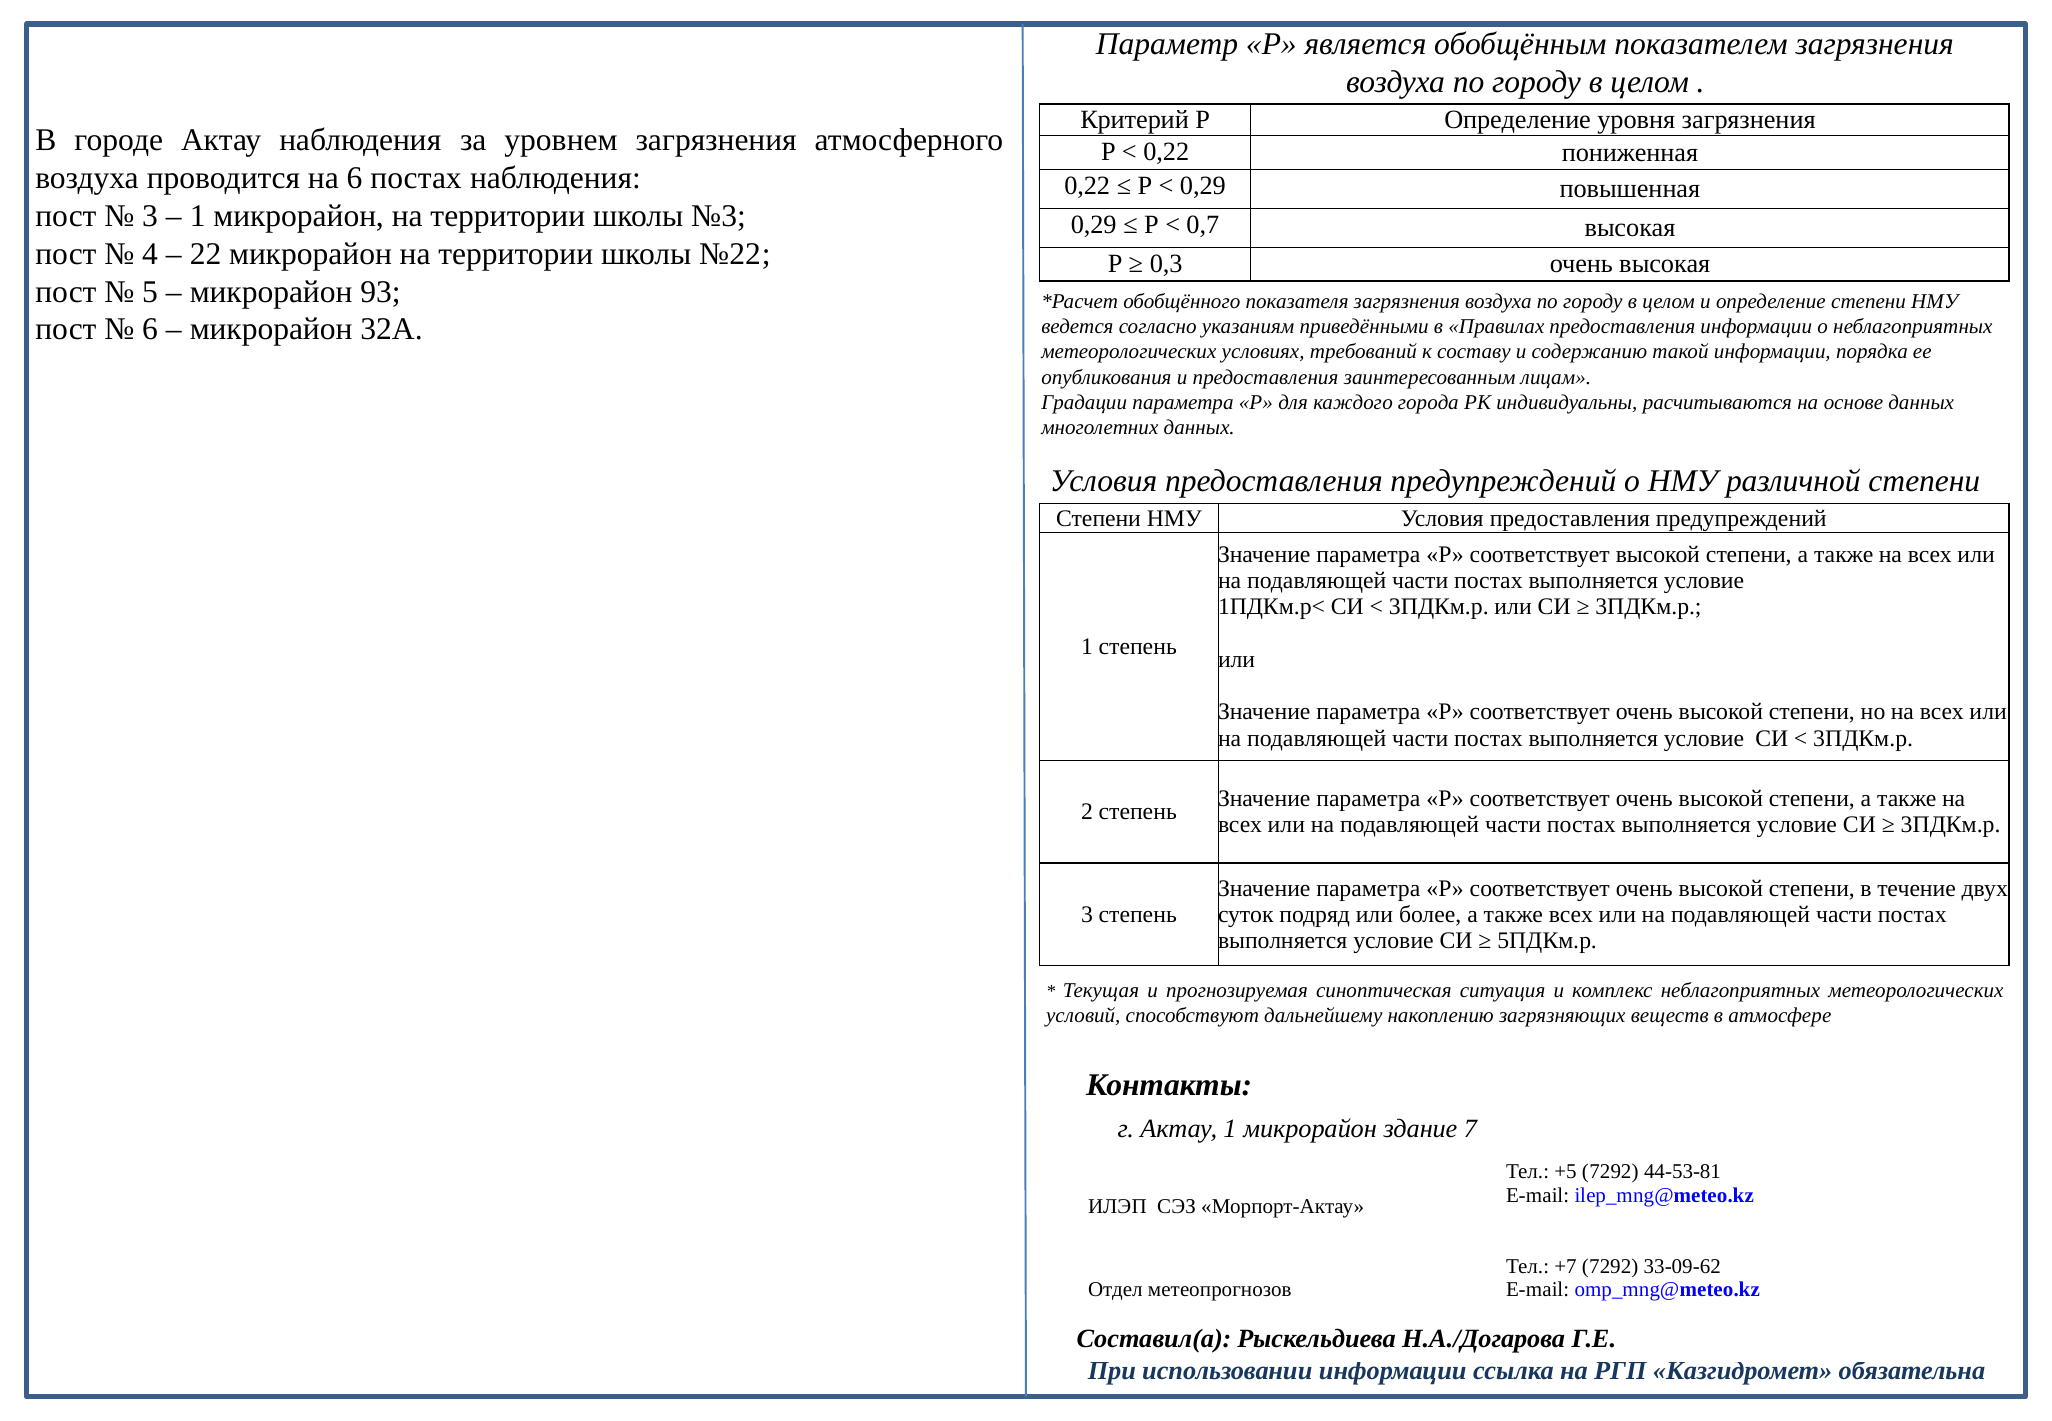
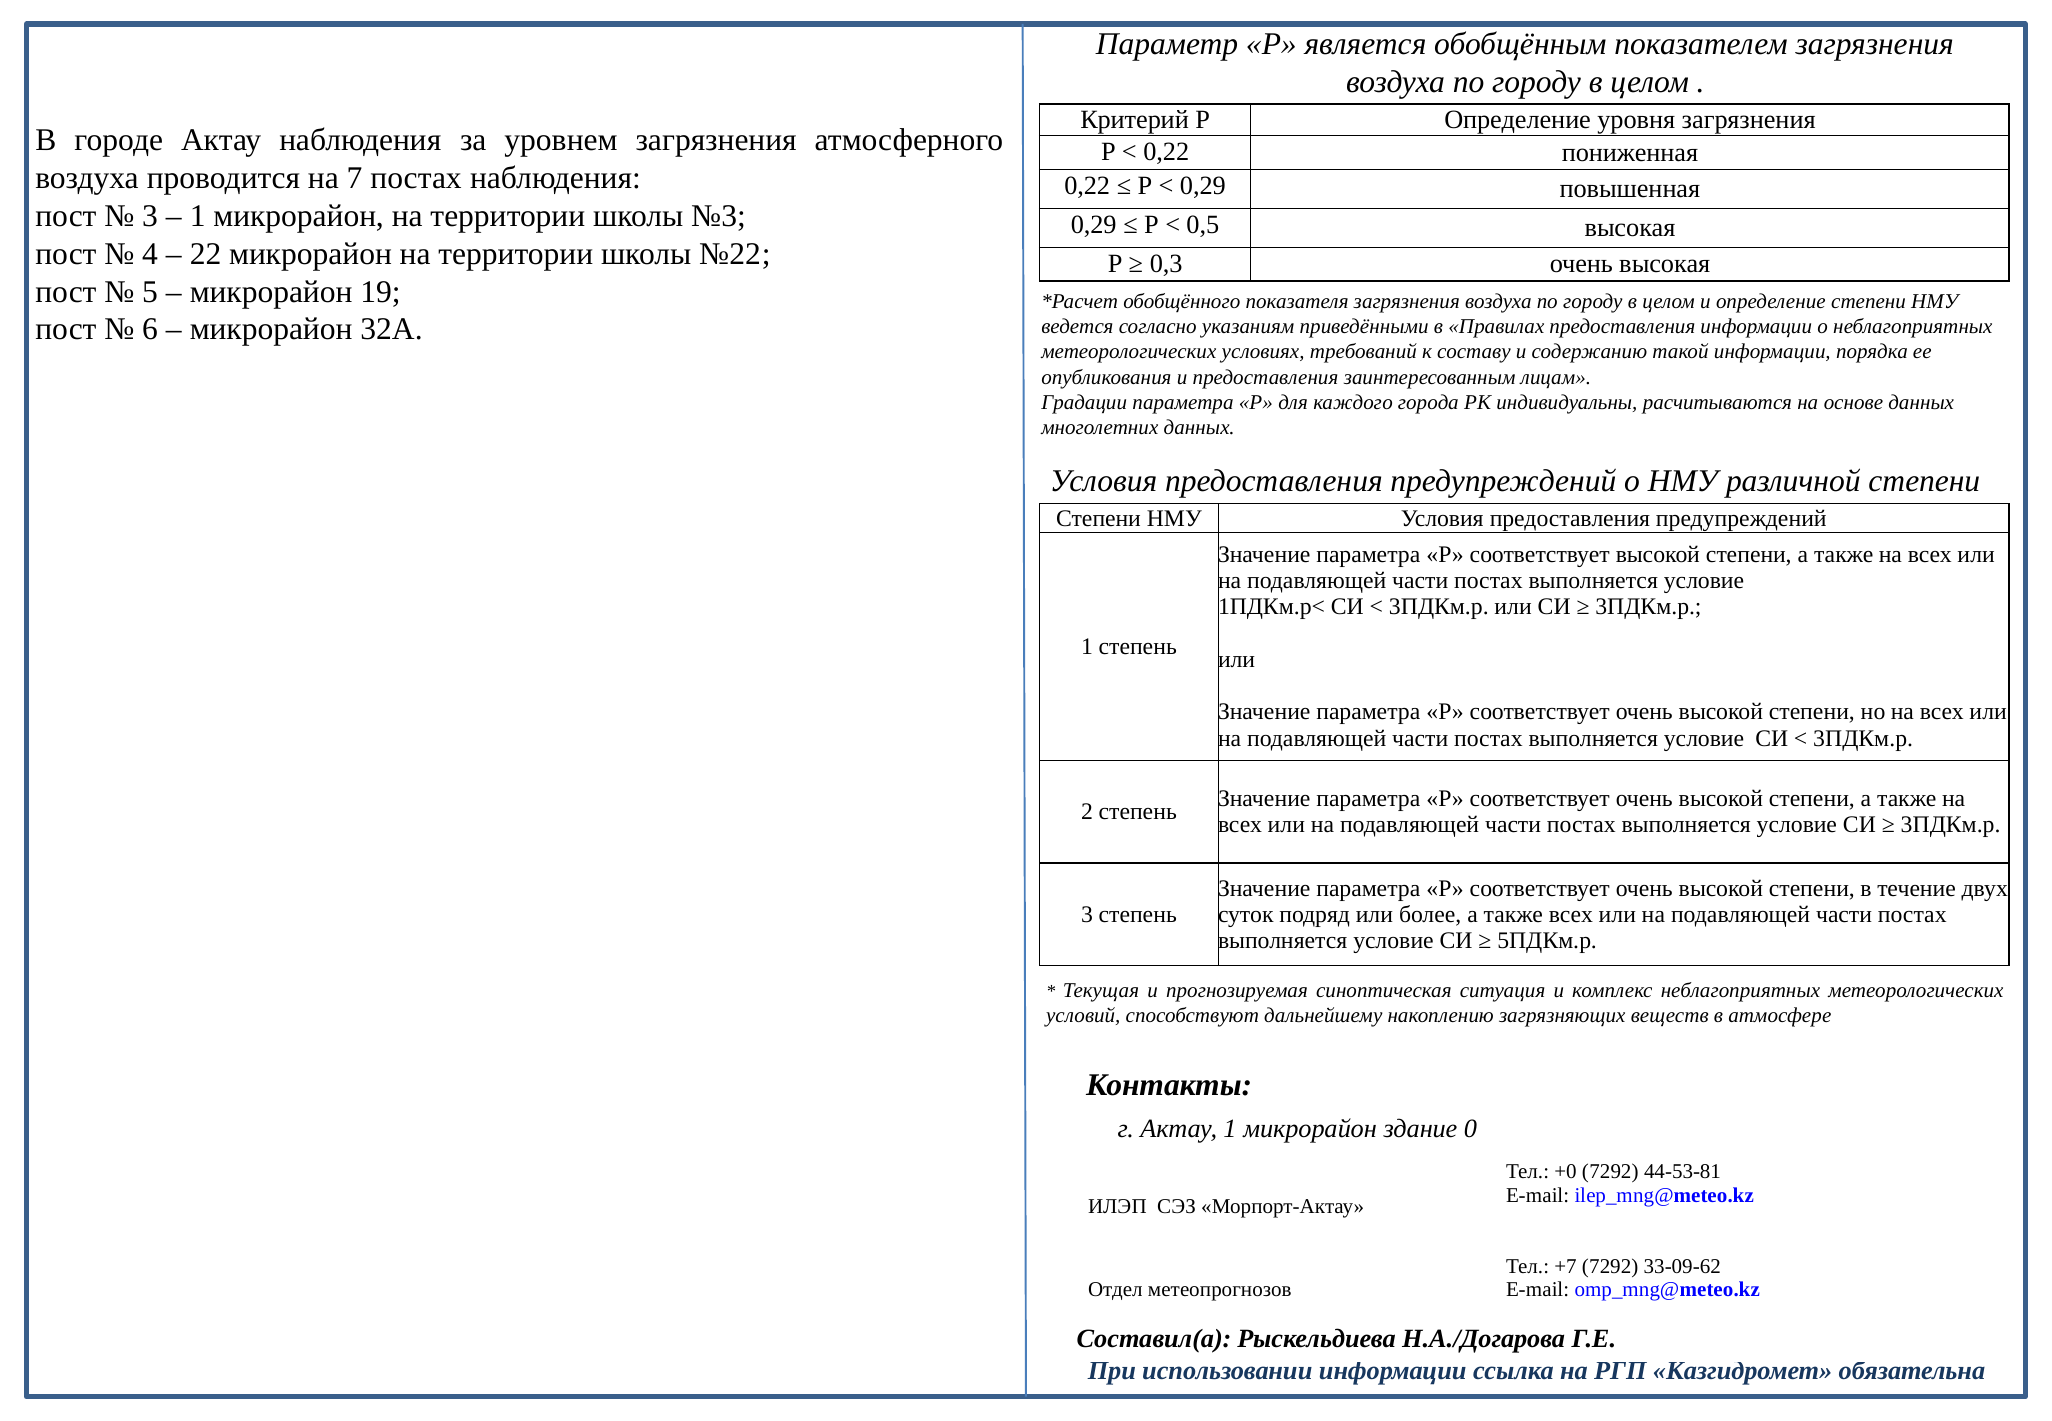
на 6: 6 -> 7
0,7: 0,7 -> 0,5
93: 93 -> 19
7: 7 -> 0
+5: +5 -> +0
